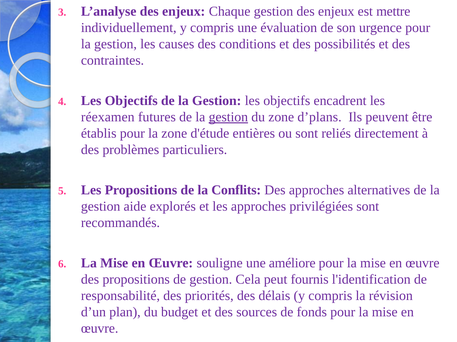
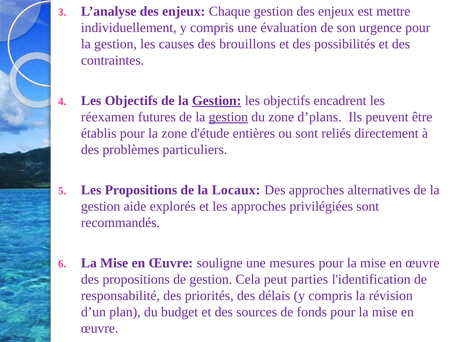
conditions: conditions -> brouillons
Gestion at (217, 101) underline: none -> present
Conflits: Conflits -> Locaux
améliore: améliore -> mesures
fournis: fournis -> parties
